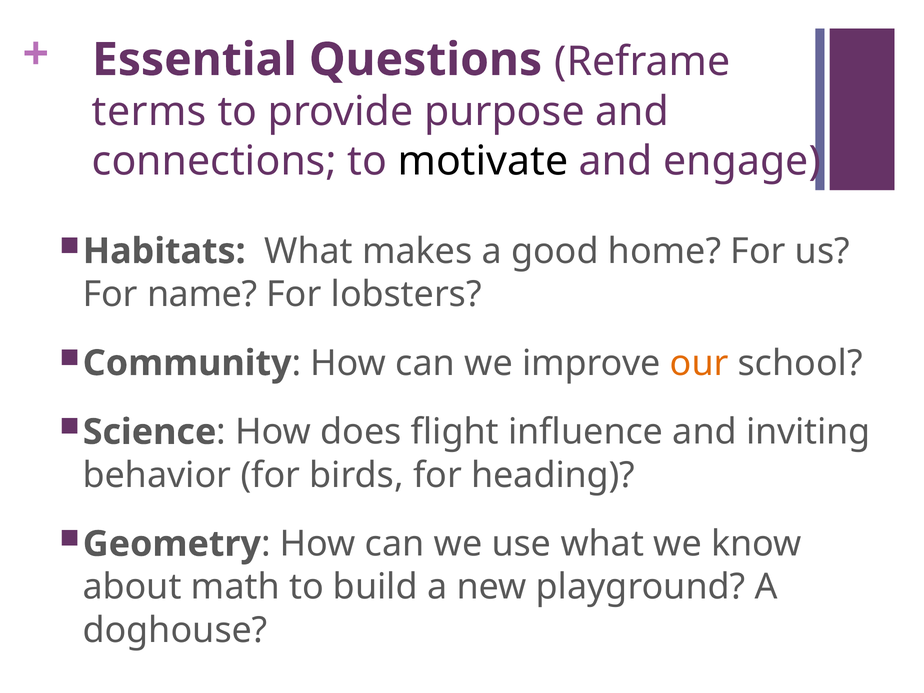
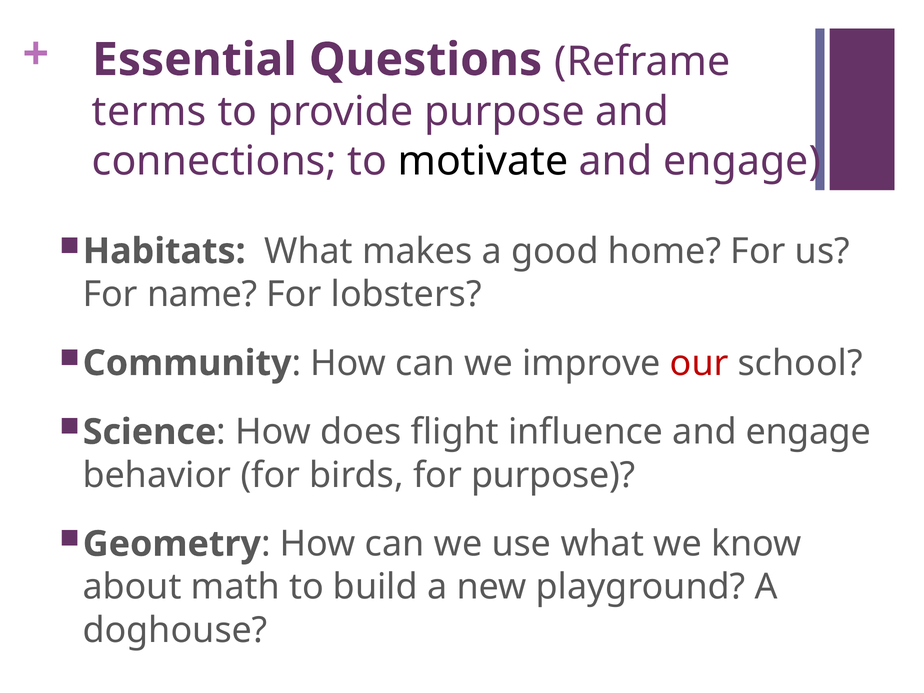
our colour: orange -> red
influence and inviting: inviting -> engage
for heading: heading -> purpose
